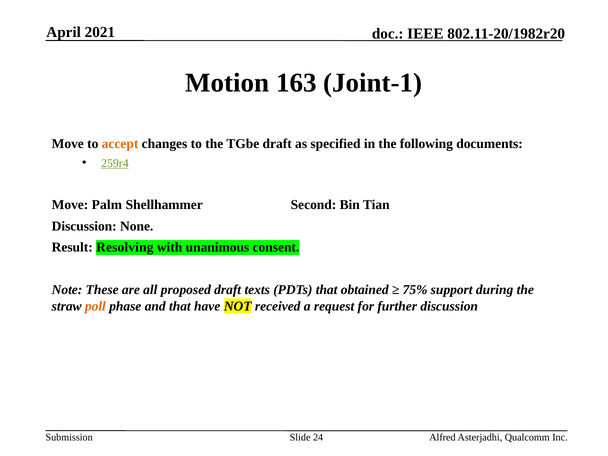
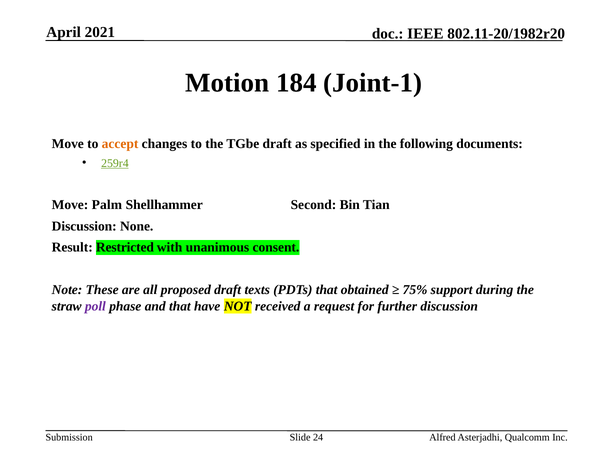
163: 163 -> 184
Resolving: Resolving -> Restricted
poll colour: orange -> purple
